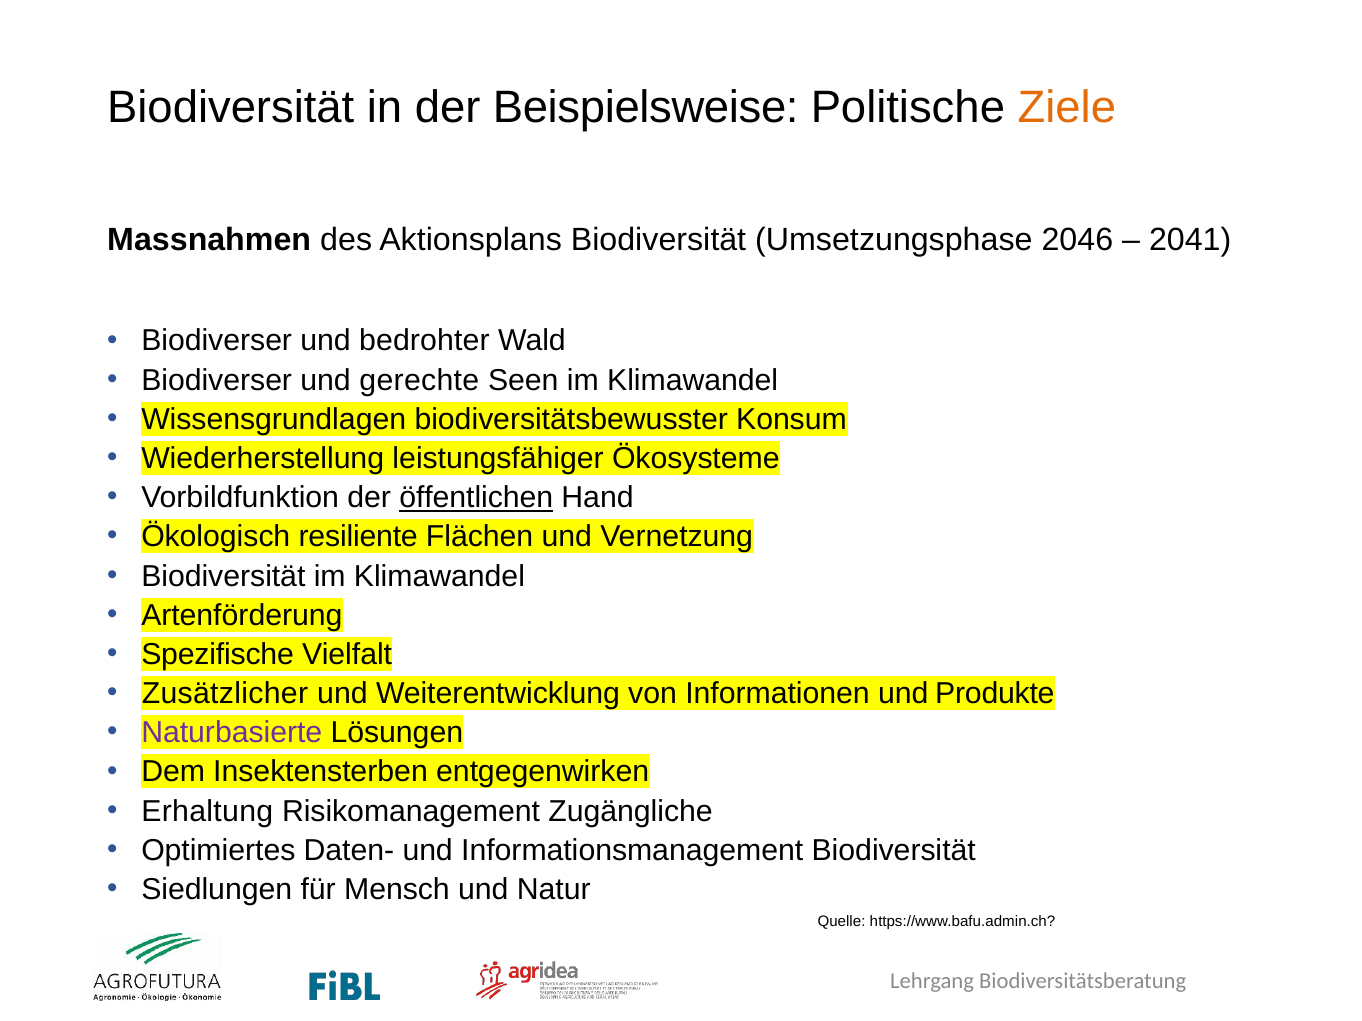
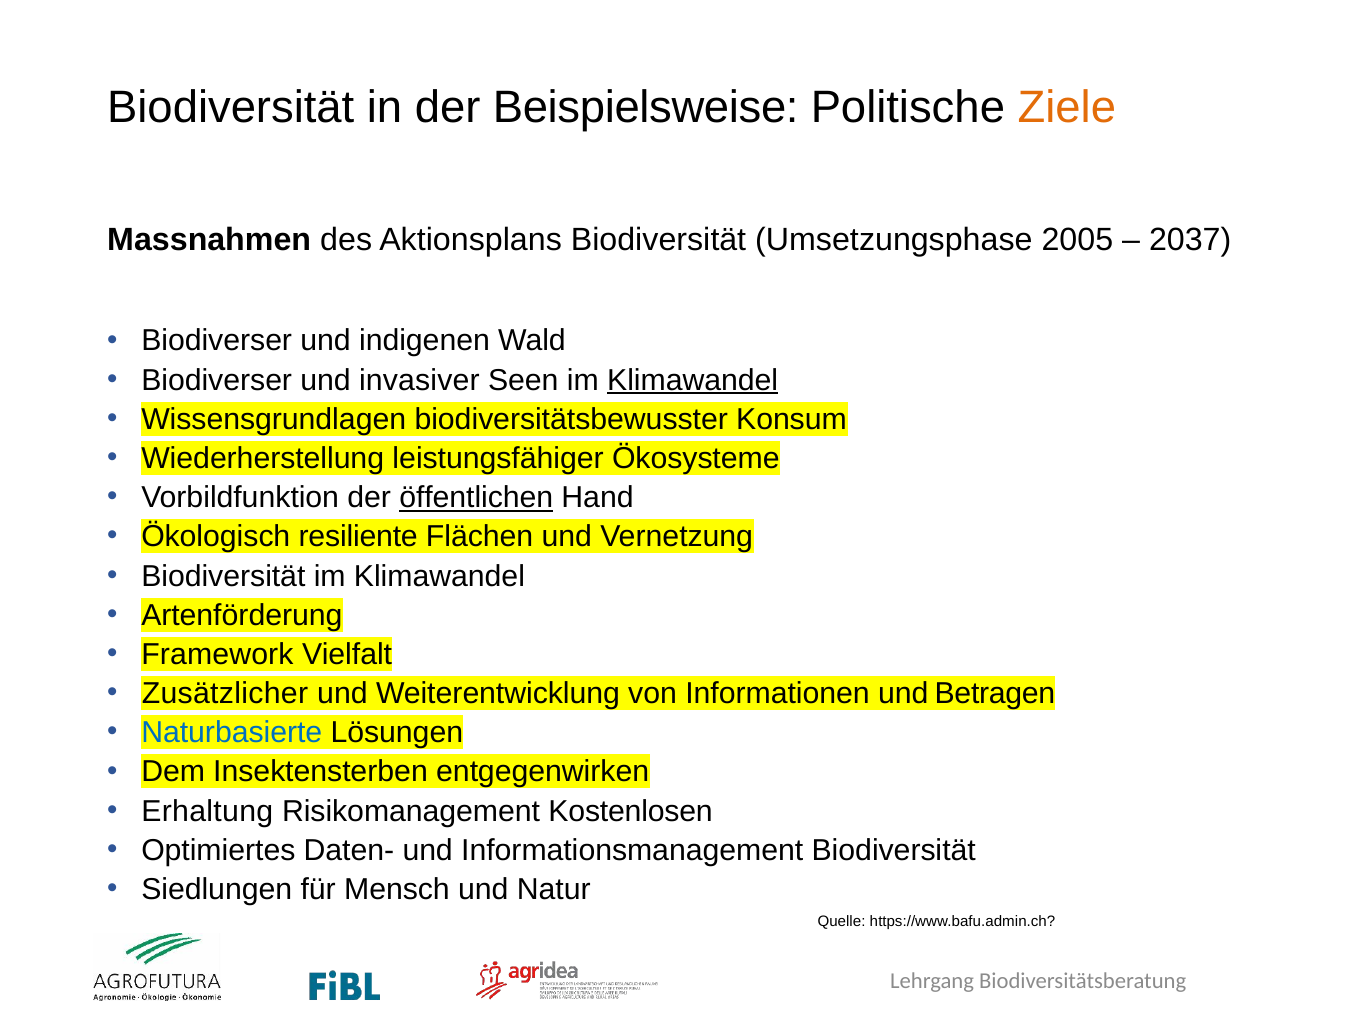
2046: 2046 -> 2005
2041: 2041 -> 2037
bedrohter: bedrohter -> indigenen
gerechte: gerechte -> invasiver
Klimawandel at (693, 380) underline: none -> present
Spezifische: Spezifische -> Framework
Produkte: Produkte -> Betragen
Naturbasierte colour: purple -> blue
Zugängliche: Zugängliche -> Kostenlosen
